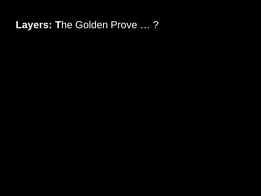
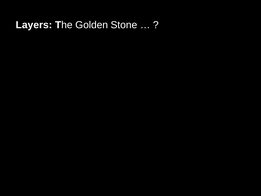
Prove: Prove -> Stone
